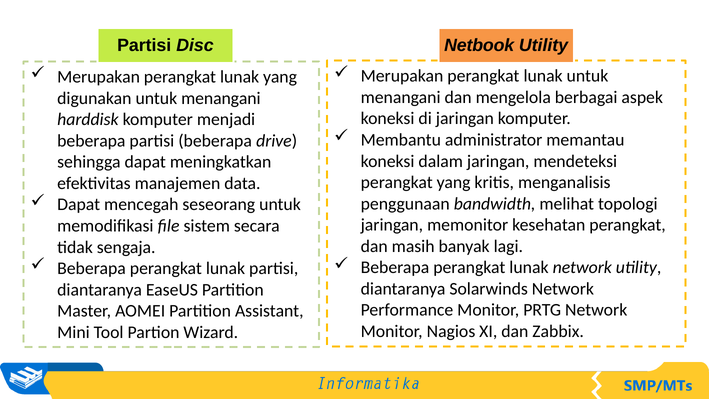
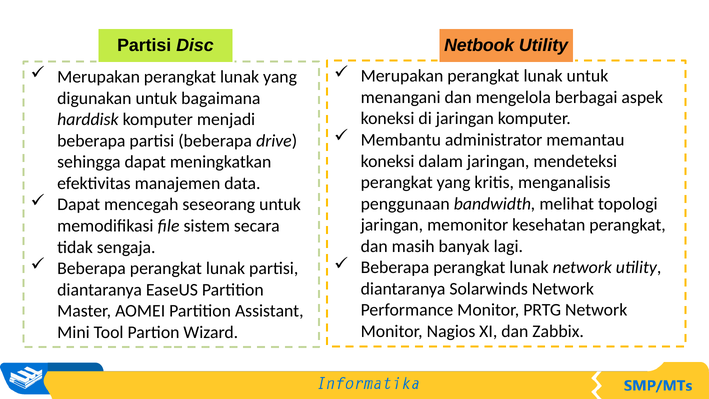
digunakan untuk menangani: menangani -> bagaimana
